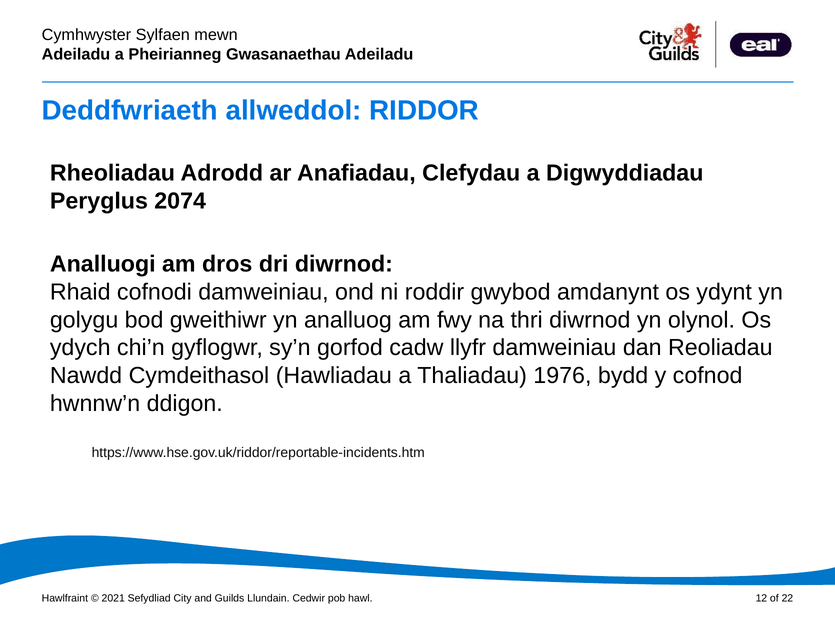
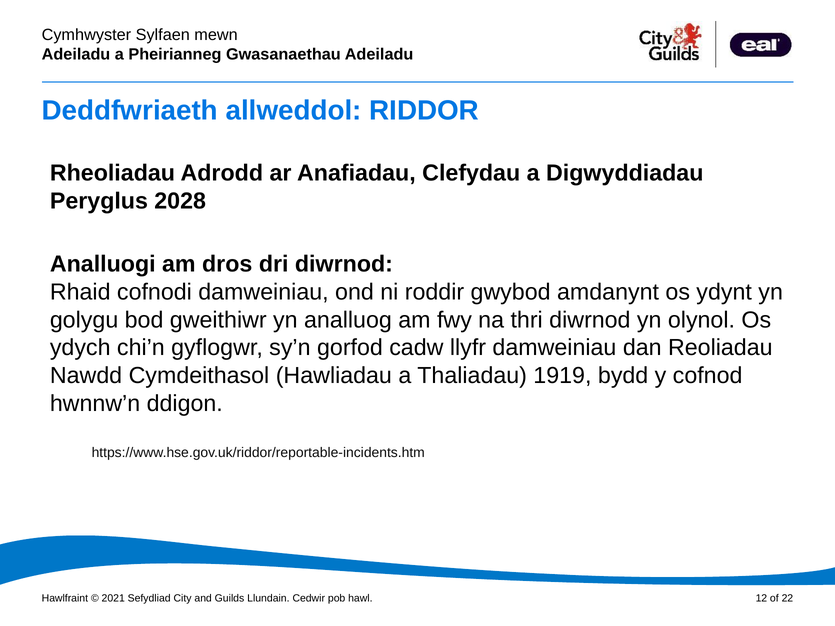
2074: 2074 -> 2028
1976: 1976 -> 1919
